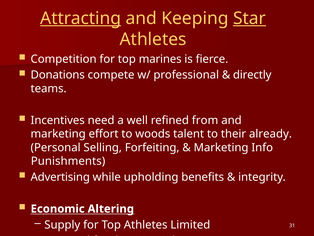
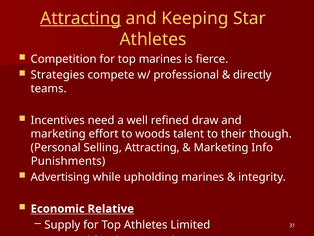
Star underline: present -> none
Donations: Donations -> Strategies
from: from -> draw
already: already -> though
Selling Forfeiting: Forfeiting -> Attracting
upholding benefits: benefits -> marines
Altering: Altering -> Relative
